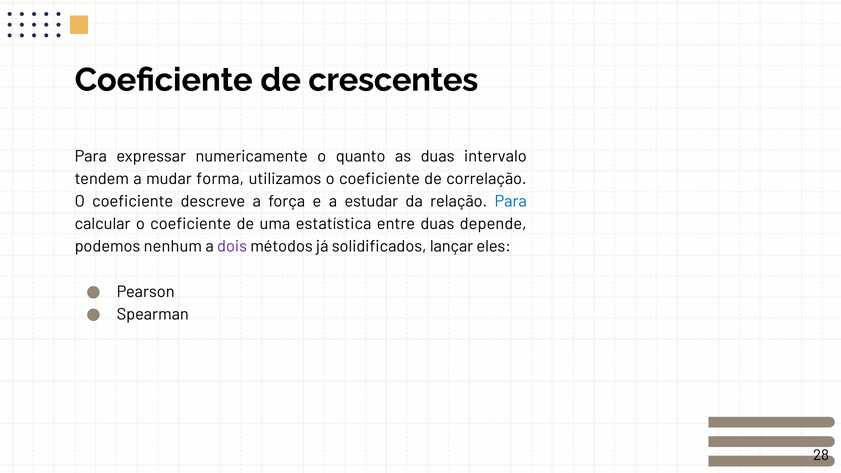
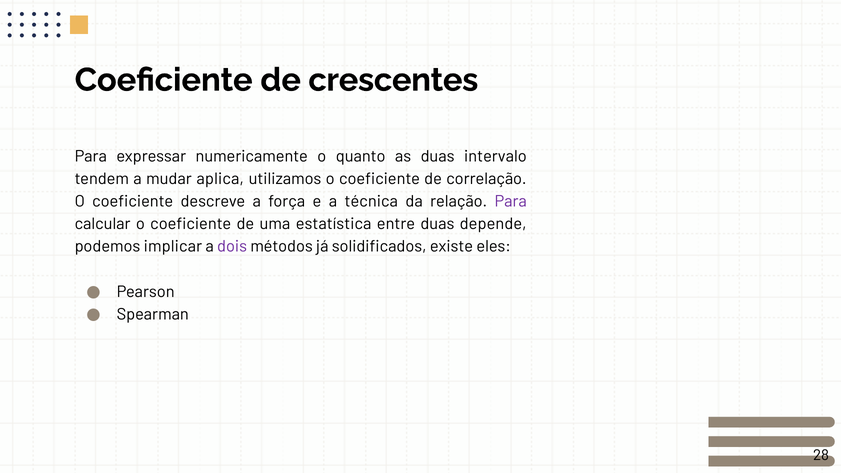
forma: forma -> aplica
estudar: estudar -> técnica
Para at (511, 202) colour: blue -> purple
nenhum: nenhum -> implicar
lançar: lançar -> existe
